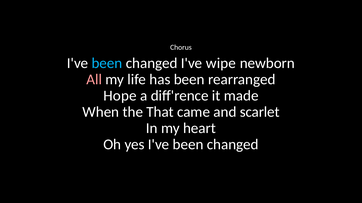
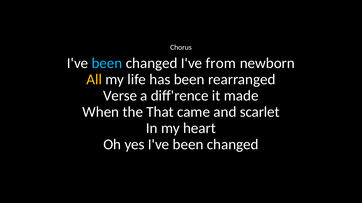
wipe: wipe -> from
All colour: pink -> yellow
Hope: Hope -> Verse
